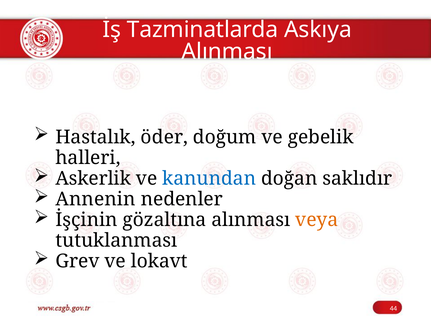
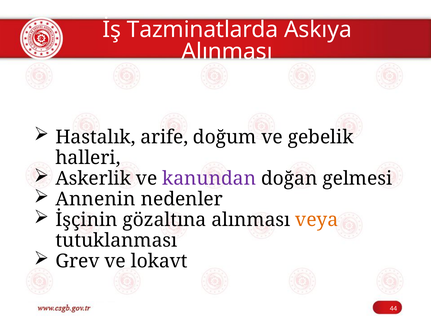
öder: öder -> arife
kanundan colour: blue -> purple
saklıdır: saklıdır -> gelmesi
